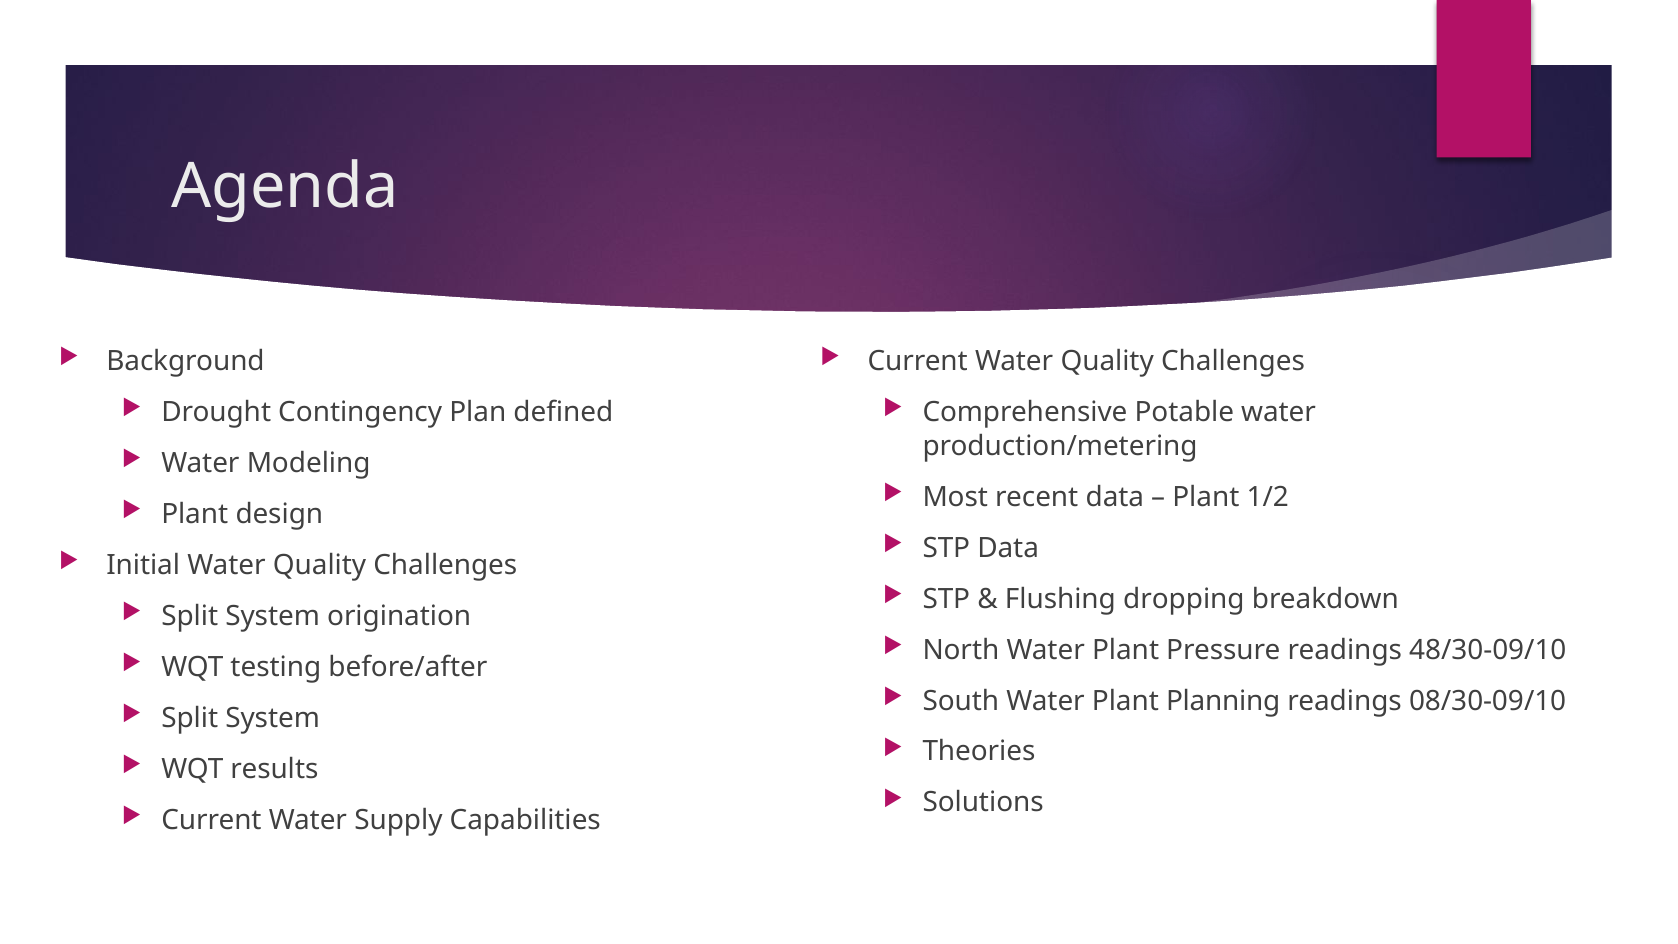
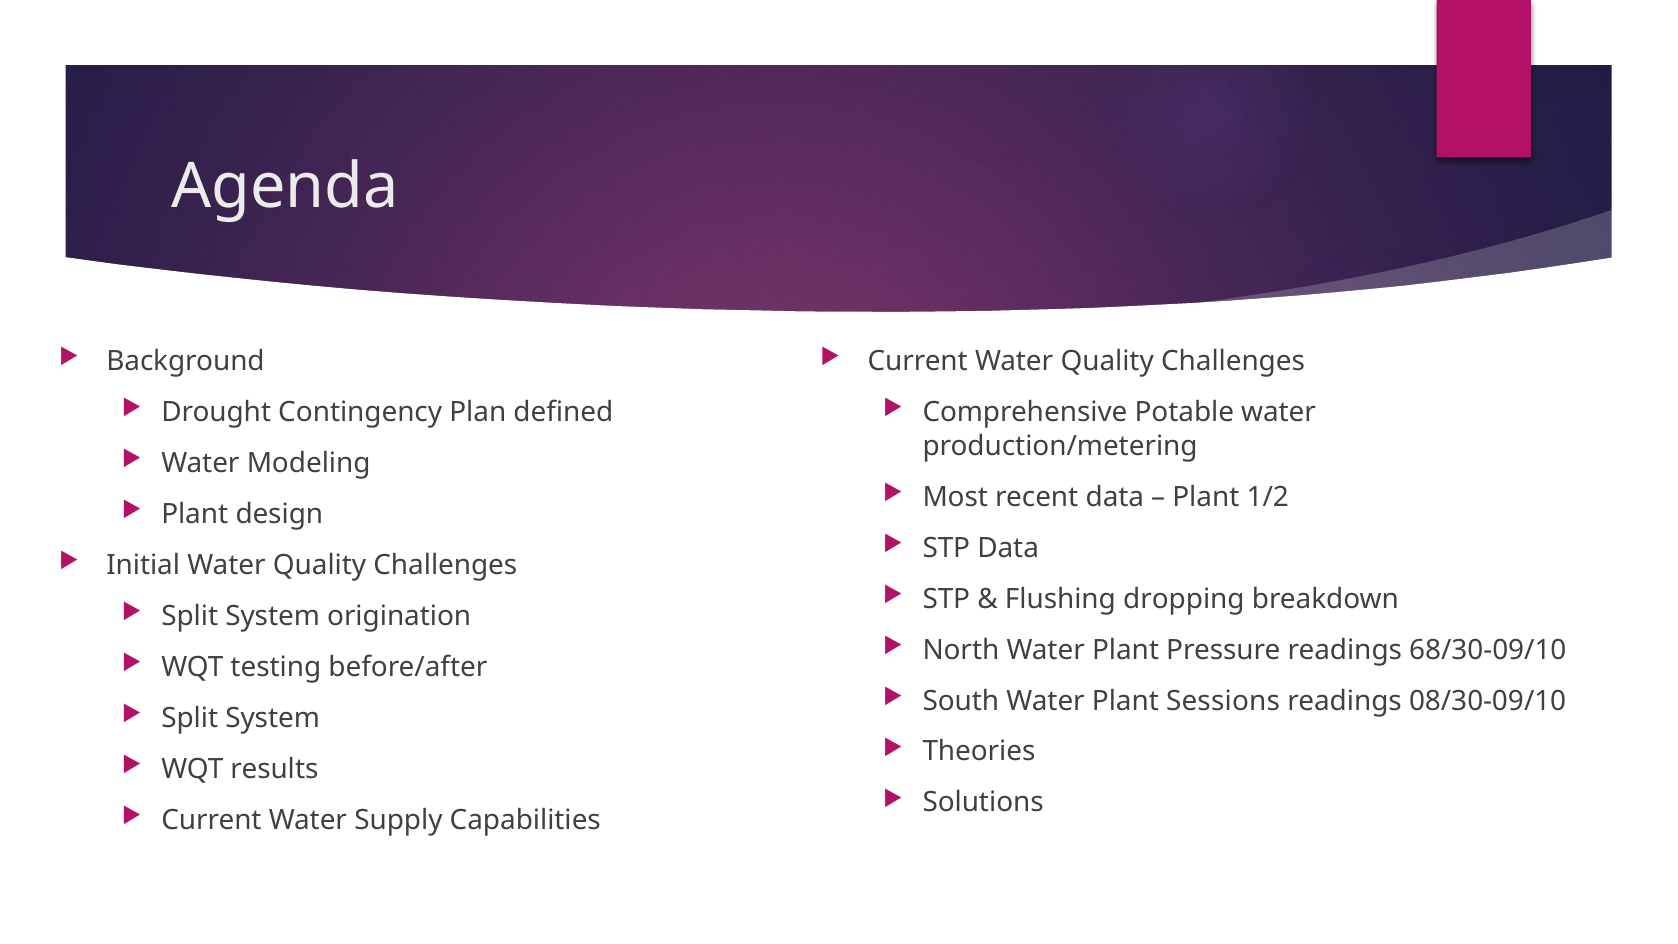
48/30-09/10: 48/30-09/10 -> 68/30-09/10
Planning: Planning -> Sessions
